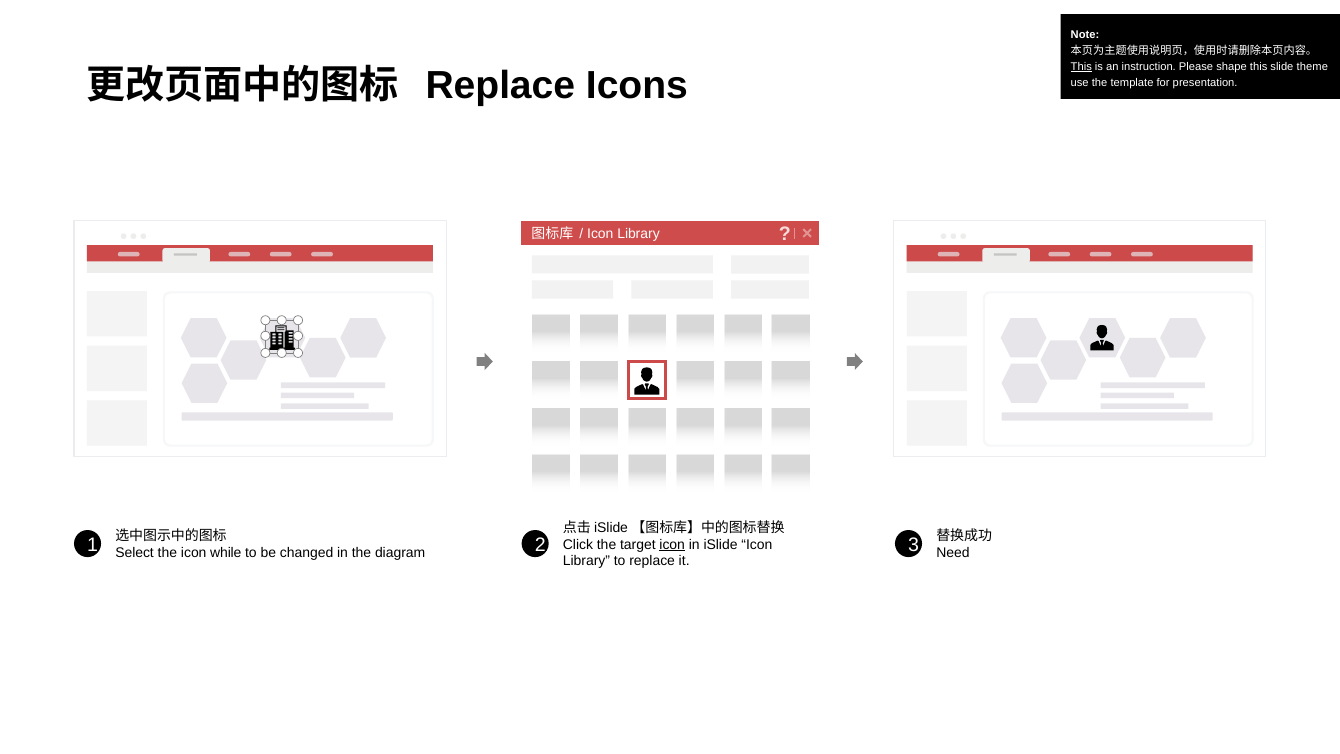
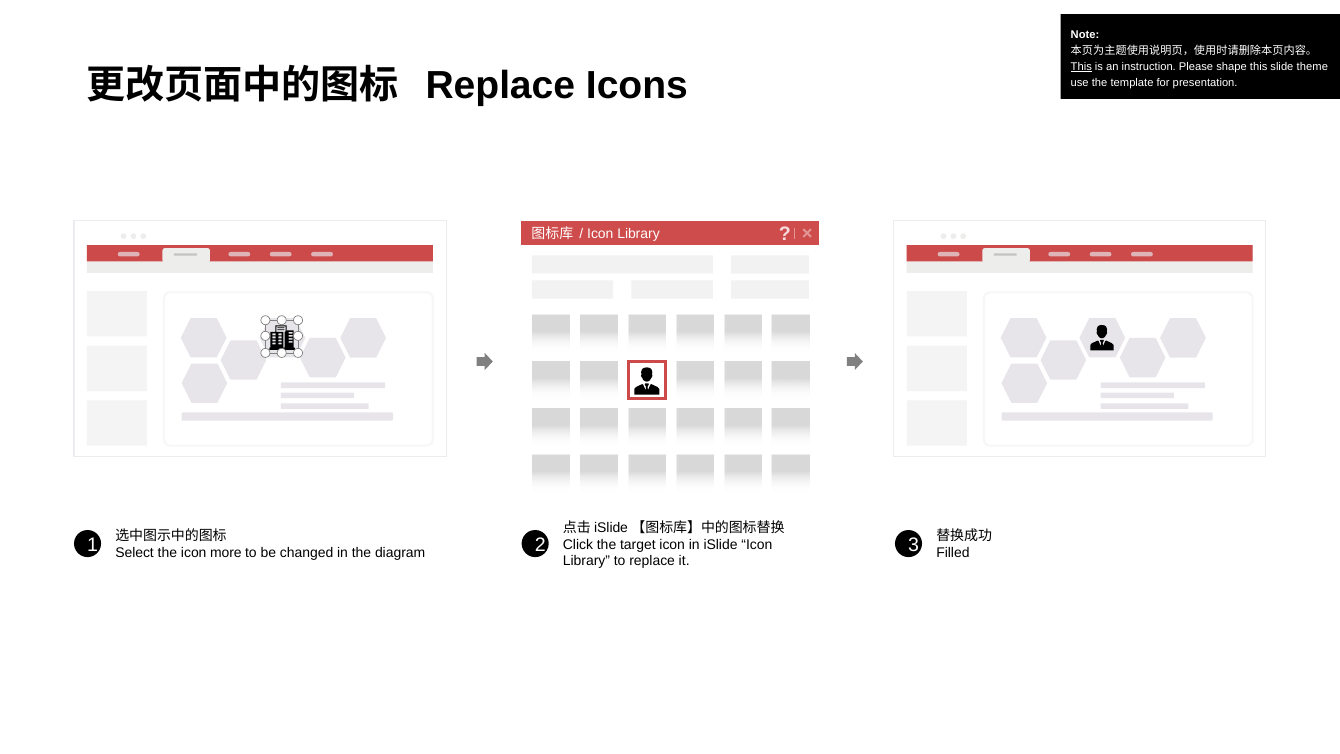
icon at (672, 544) underline: present -> none
while: while -> more
Need: Need -> Filled
